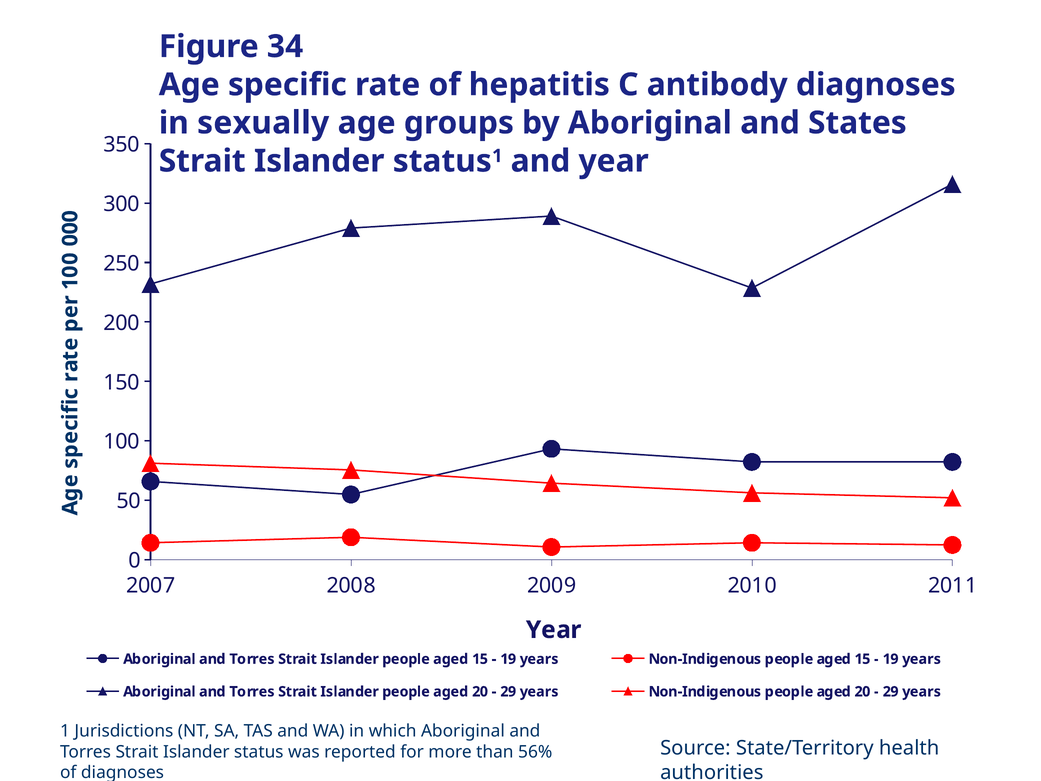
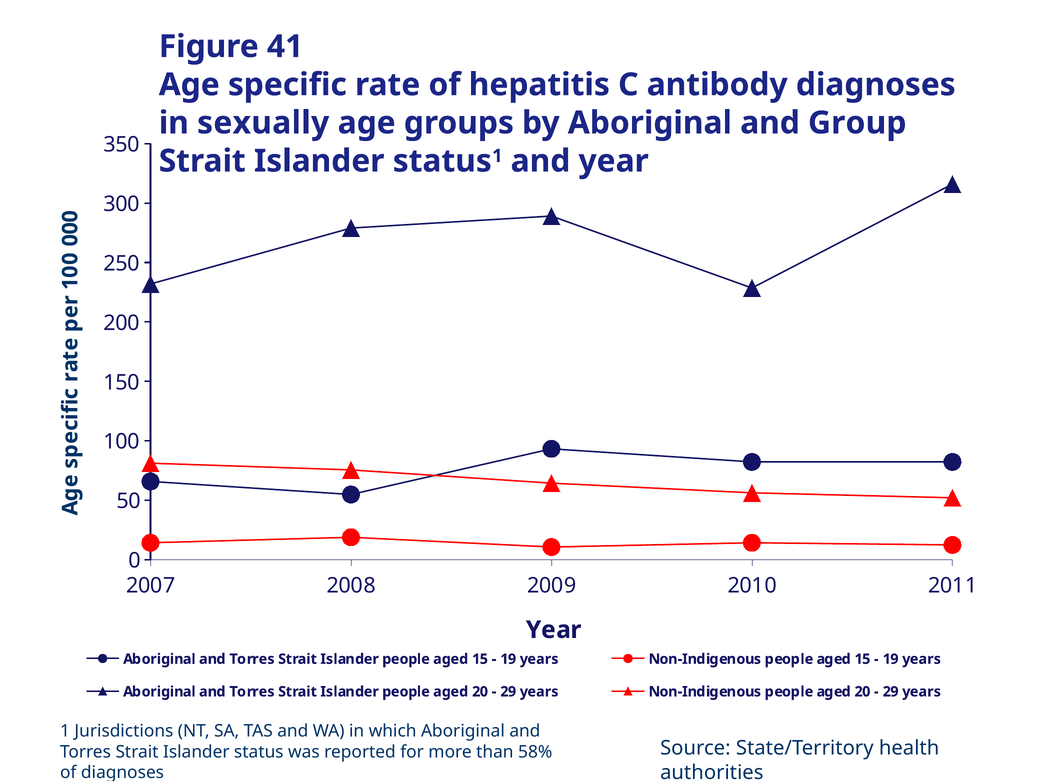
34: 34 -> 41
States: States -> Group
56%: 56% -> 58%
